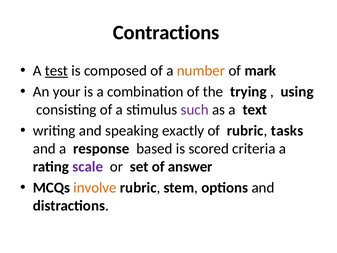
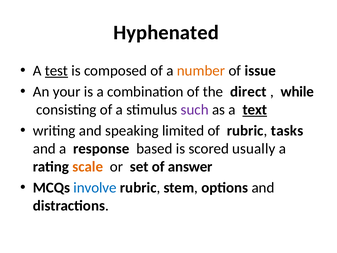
Contractions: Contractions -> Hyphenated
mark: mark -> issue
trying: trying -> direct
using: using -> while
text underline: none -> present
exactly: exactly -> limited
criteria: criteria -> usually
scale colour: purple -> orange
involve colour: orange -> blue
